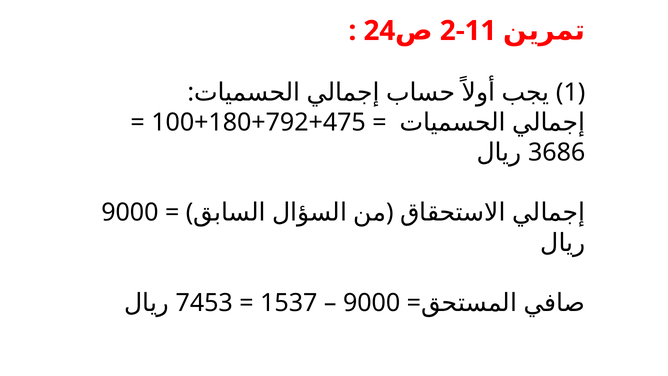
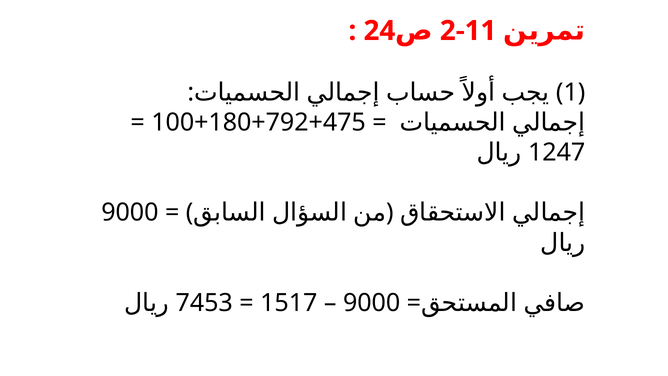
3686: 3686 -> 1247
1537: 1537 -> 1517
